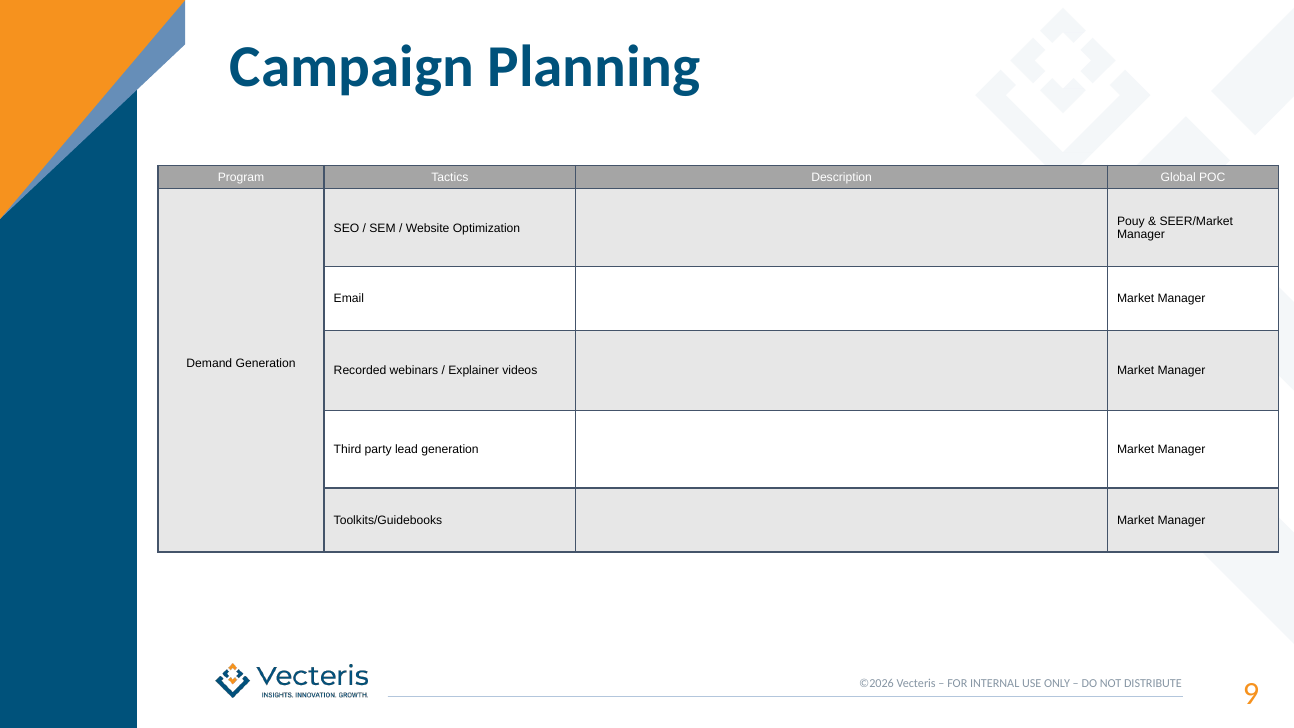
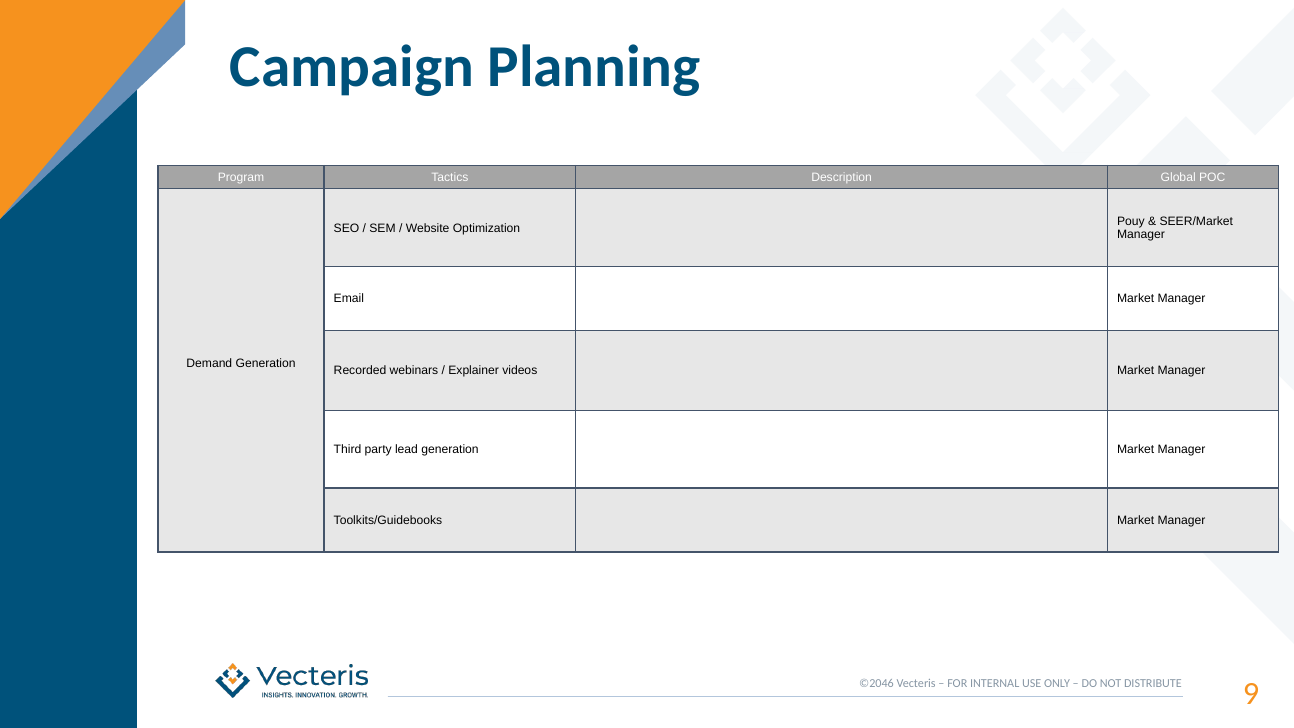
©2026: ©2026 -> ©2046
